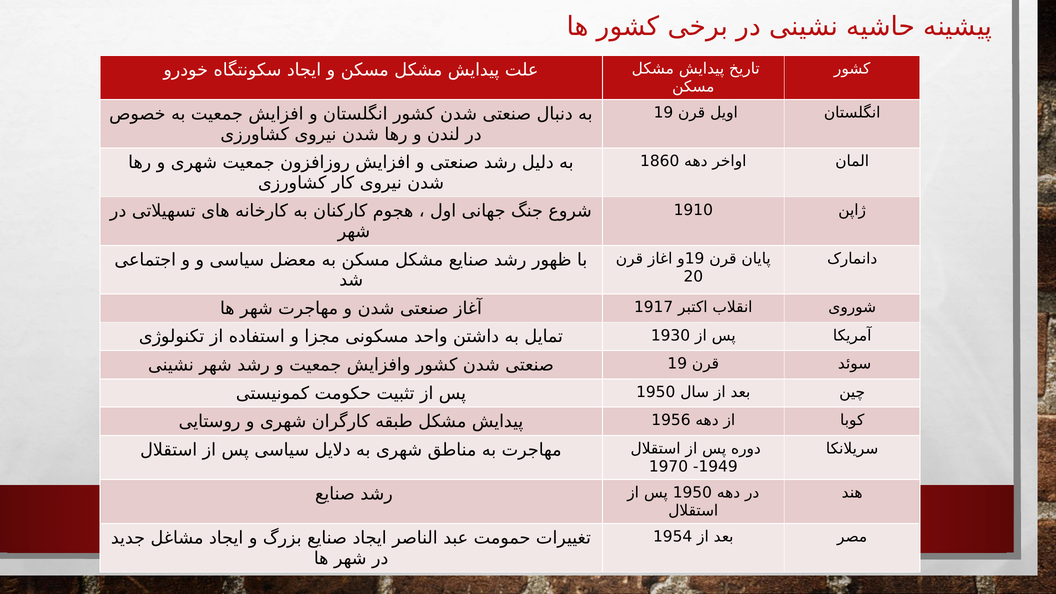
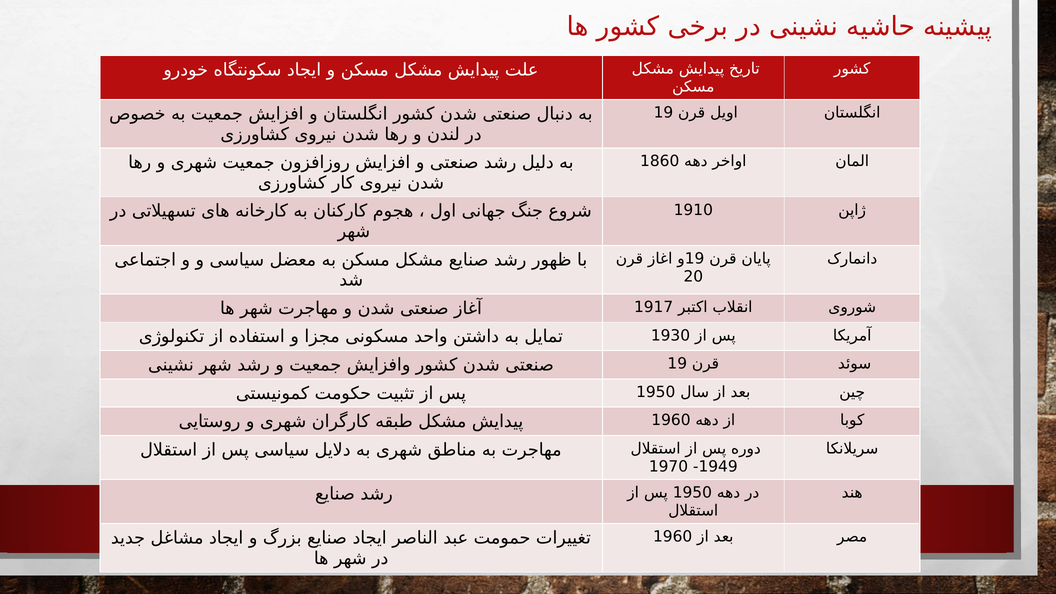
1956 at (671, 420): 1956 -> 1960
1954 at (673, 537): 1954 -> 1960
